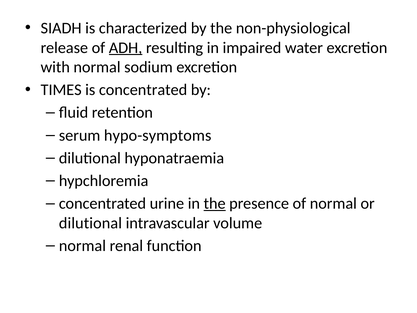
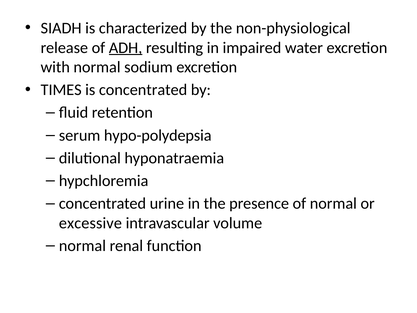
hypo-symptoms: hypo-symptoms -> hypo-polydepsia
the at (215, 203) underline: present -> none
dilutional at (90, 223): dilutional -> excessive
